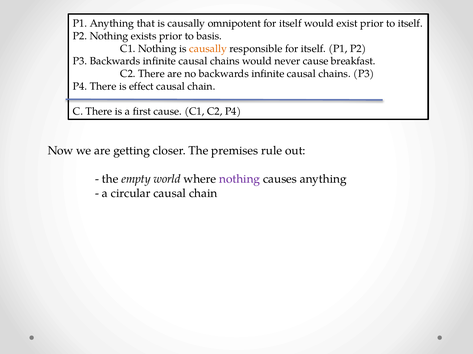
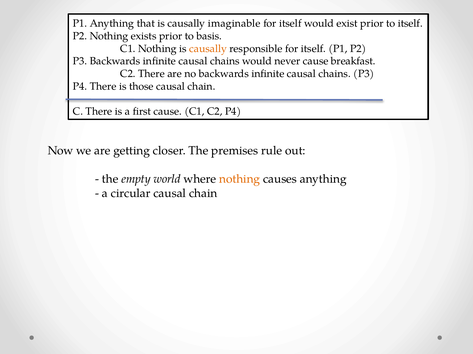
omnipotent: omnipotent -> imaginable
effect: effect -> those
nothing at (240, 179) colour: purple -> orange
